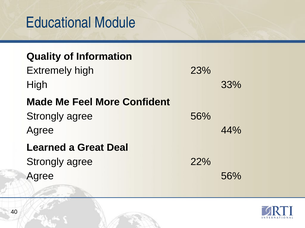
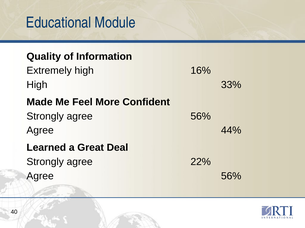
23%: 23% -> 16%
